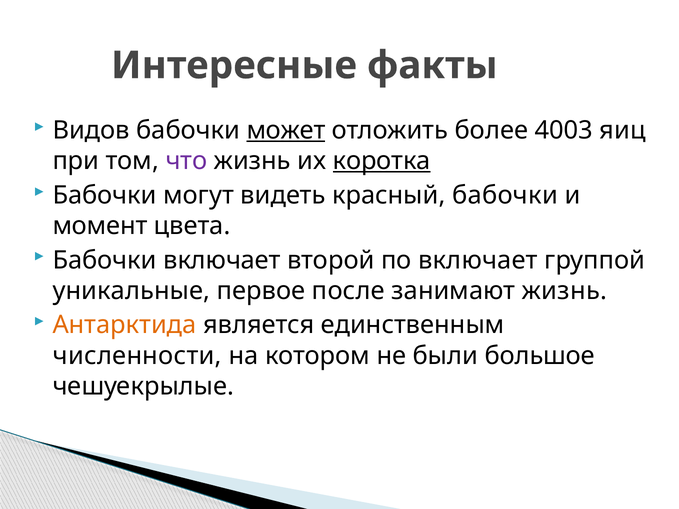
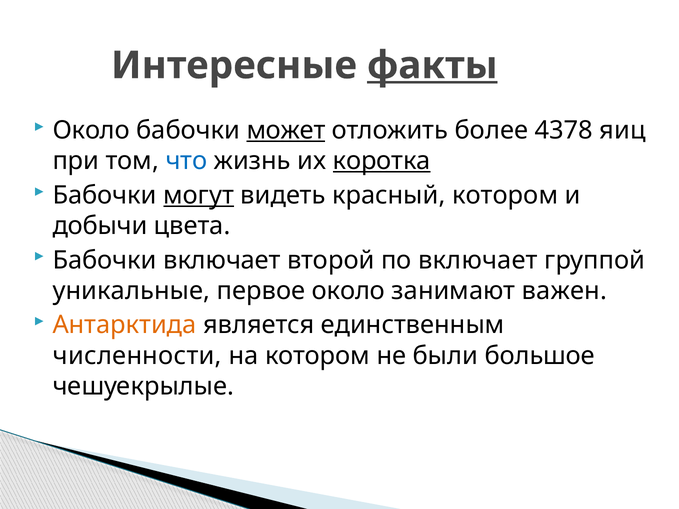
факты underline: none -> present
Видов at (91, 130): Видов -> Около
4003: 4003 -> 4378
что colour: purple -> blue
могут underline: none -> present
красный бабочки: бабочки -> котором
момент: момент -> добычи
первое после: после -> около
занимают жизнь: жизнь -> важен
